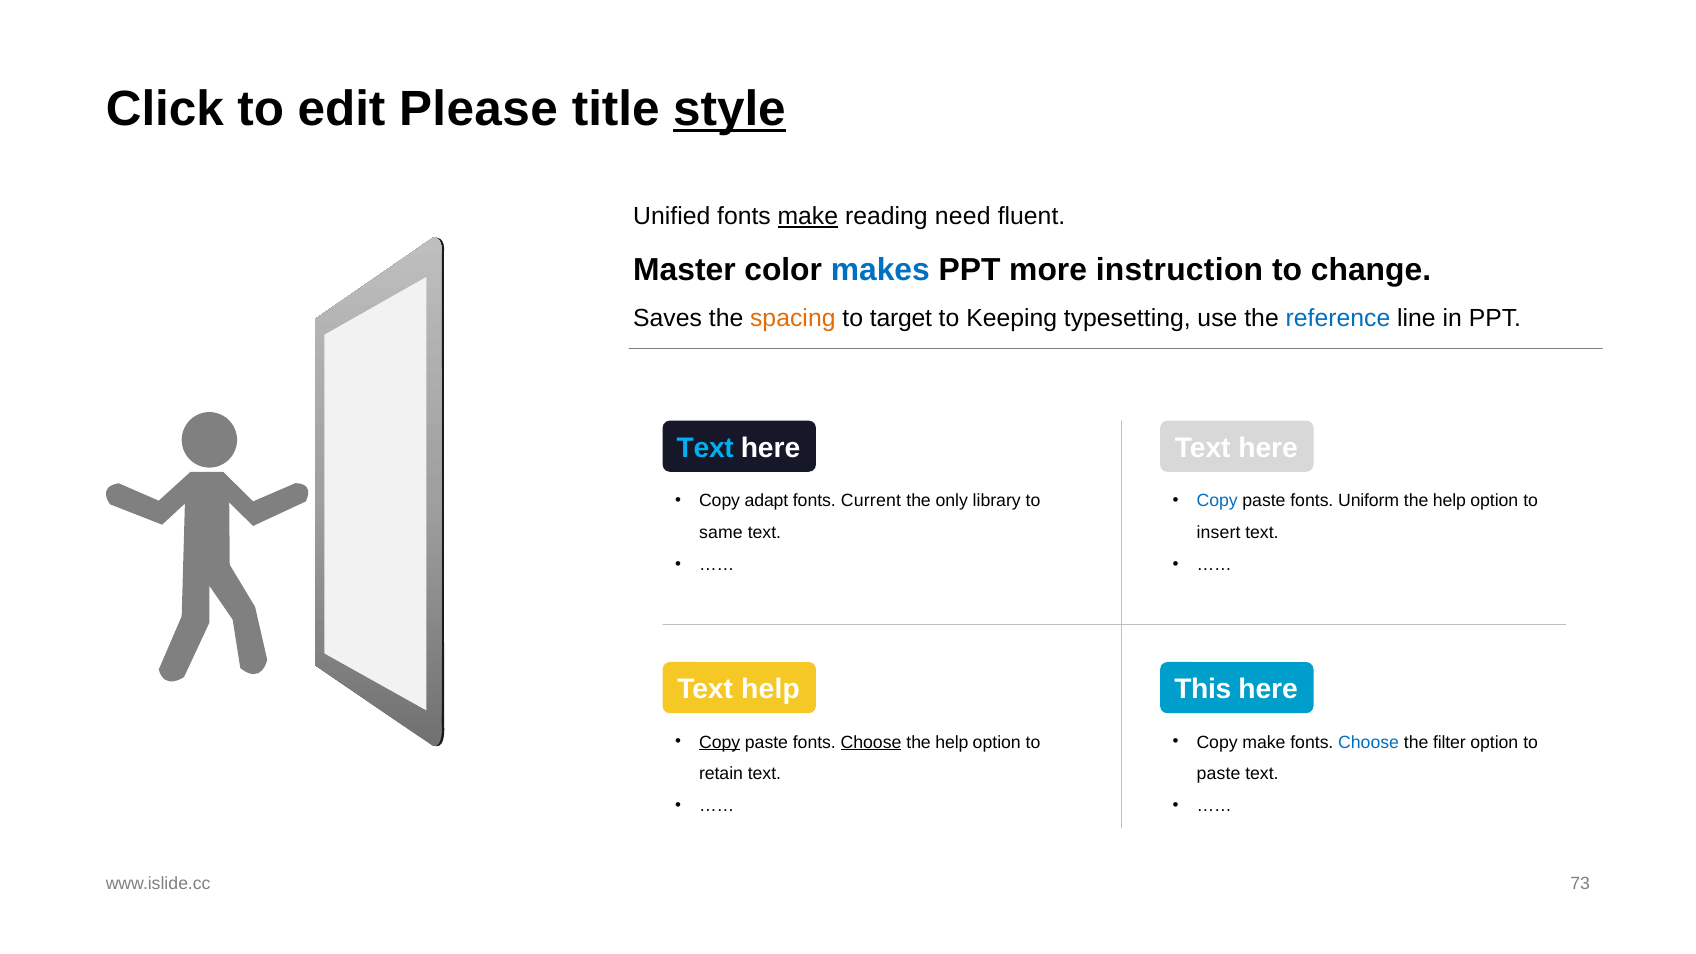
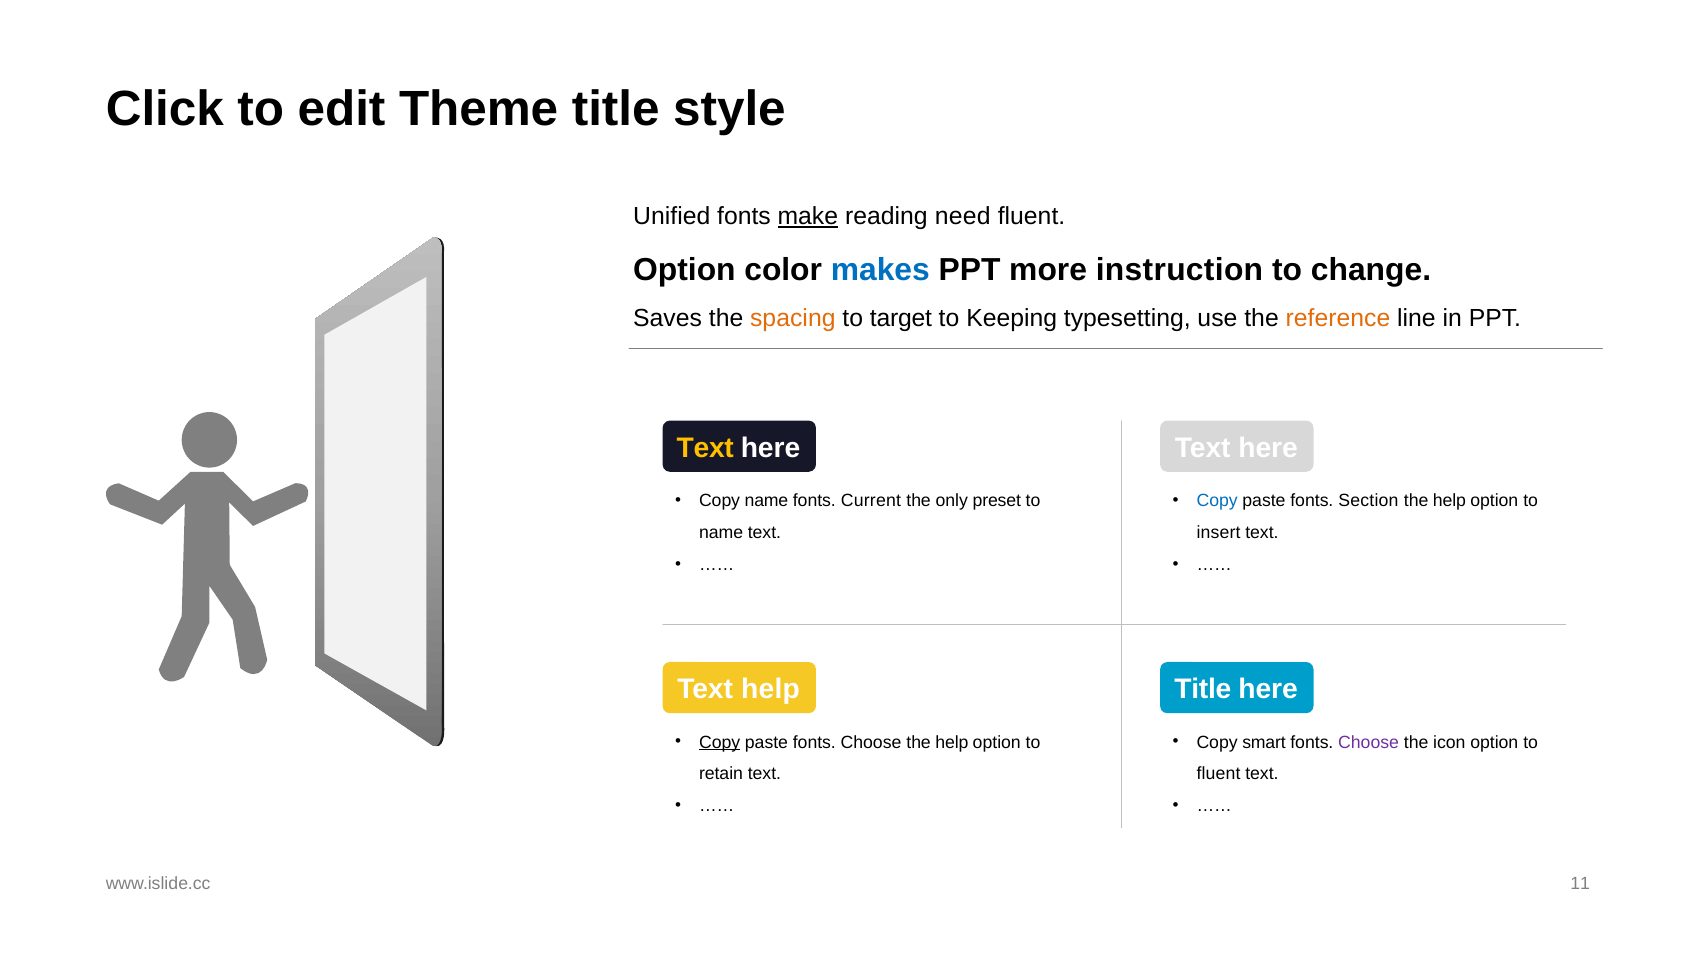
Please: Please -> Theme
style underline: present -> none
Master at (684, 270): Master -> Option
reference colour: blue -> orange
Text at (705, 448) colour: light blue -> yellow
Copy adapt: adapt -> name
library: library -> preset
Uniform: Uniform -> Section
same at (721, 533): same -> name
This at (1203, 690): This -> Title
Choose at (871, 742) underline: present -> none
Copy make: make -> smart
Choose at (1369, 742) colour: blue -> purple
filter: filter -> icon
paste at (1218, 774): paste -> fluent
73: 73 -> 11
